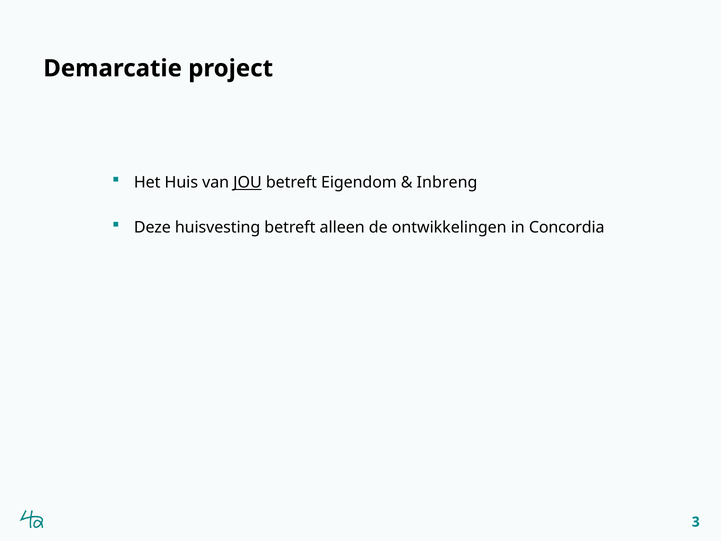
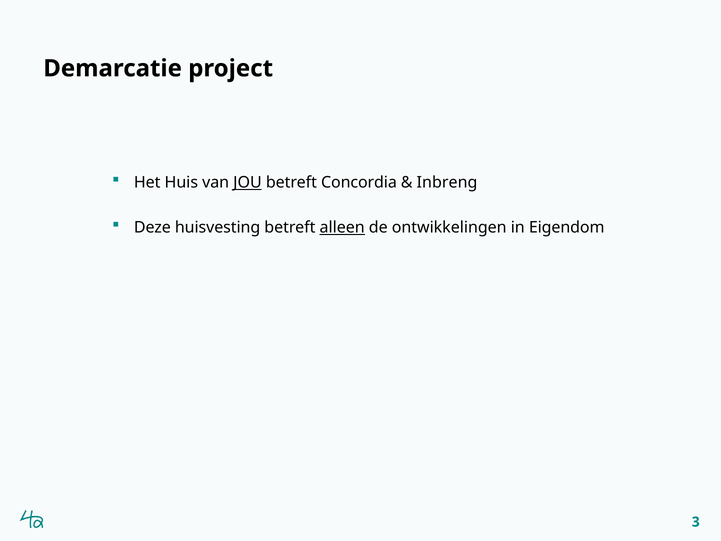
Eigendom: Eigendom -> Concordia
alleen underline: none -> present
Concordia: Concordia -> Eigendom
